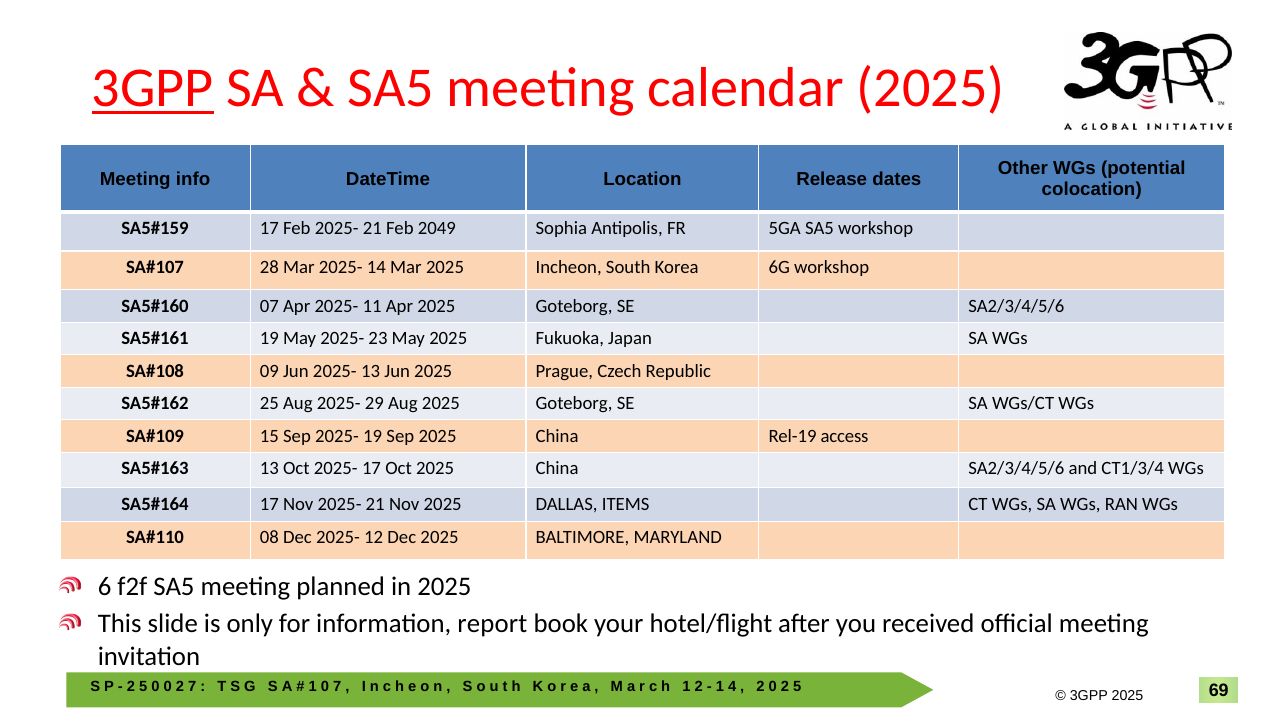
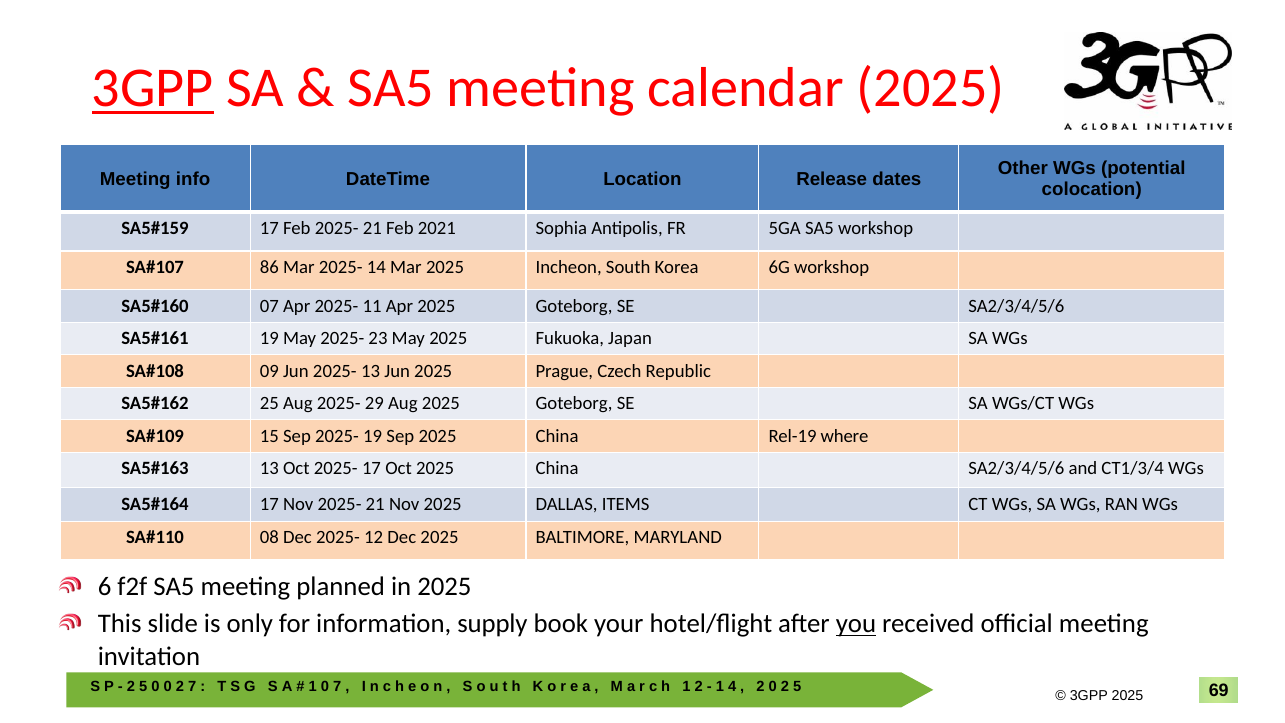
2049: 2049 -> 2021
28: 28 -> 86
access: access -> where
report: report -> supply
you underline: none -> present
